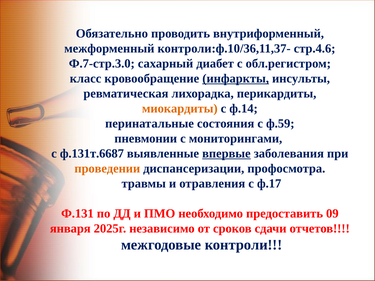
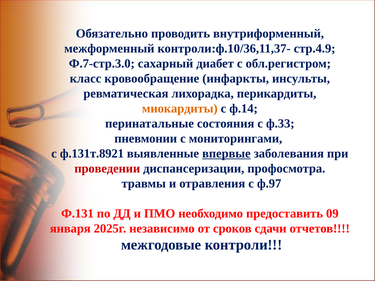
стр.4.6: стр.4.6 -> стр.4.9
инфаркты underline: present -> none
ф.59: ф.59 -> ф.33
ф.131т.6687: ф.131т.6687 -> ф.131т.8921
проведении colour: orange -> red
ф.17: ф.17 -> ф.97
